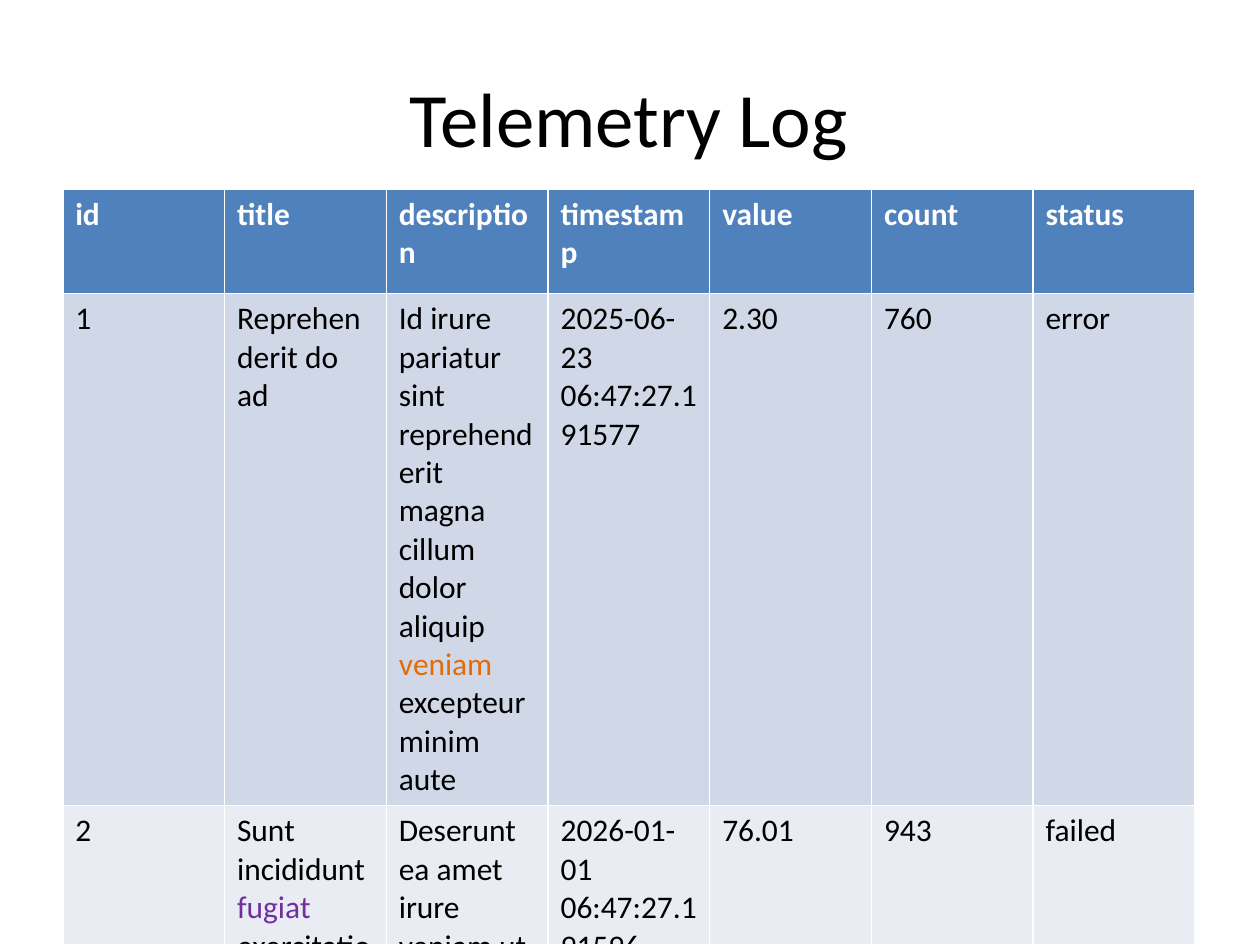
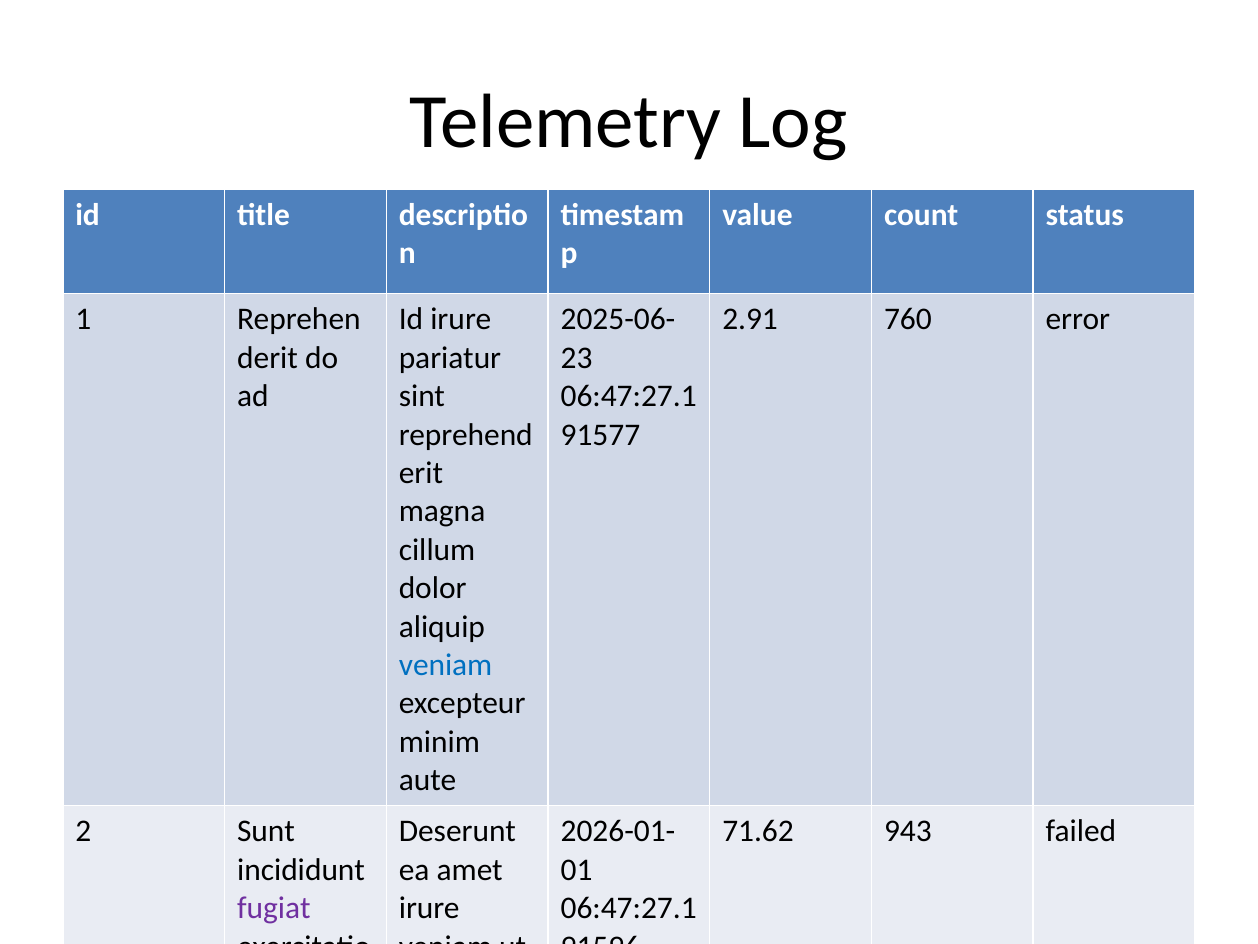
2.30: 2.30 -> 2.91
veniam at (446, 665) colour: orange -> blue
76.01: 76.01 -> 71.62
